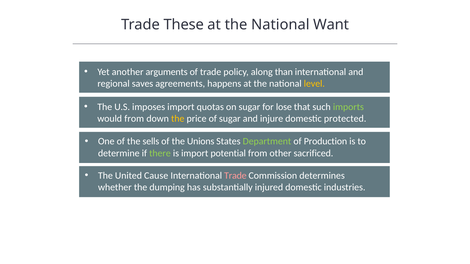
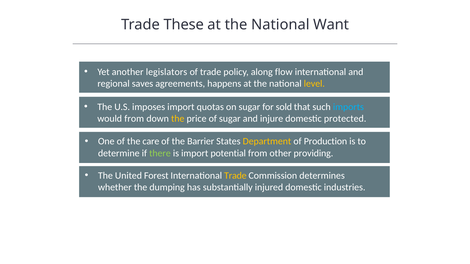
arguments: arguments -> legislators
than: than -> flow
lose: lose -> sold
imports colour: light green -> light blue
sells: sells -> care
Unions: Unions -> Barrier
Department colour: light green -> yellow
sacrificed: sacrificed -> providing
Cause: Cause -> Forest
Trade at (235, 176) colour: pink -> yellow
